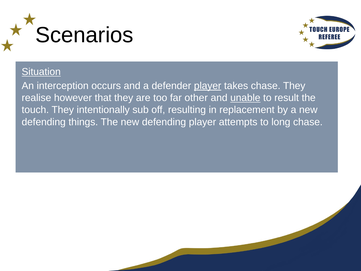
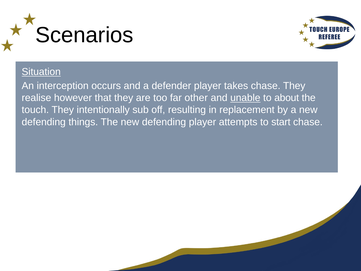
player at (208, 86) underline: present -> none
result: result -> about
long: long -> start
